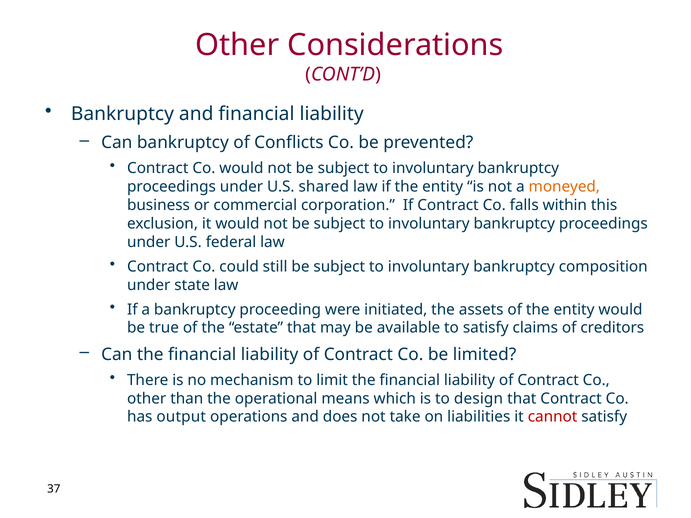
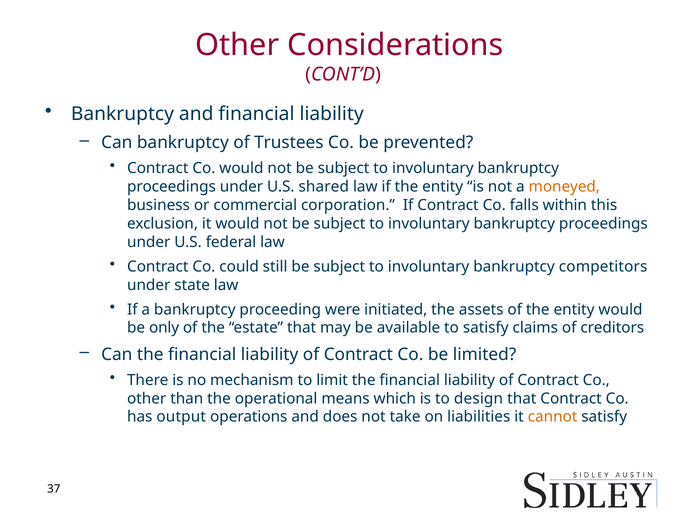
Conflicts: Conflicts -> Trustees
composition: composition -> competitors
true: true -> only
cannot colour: red -> orange
